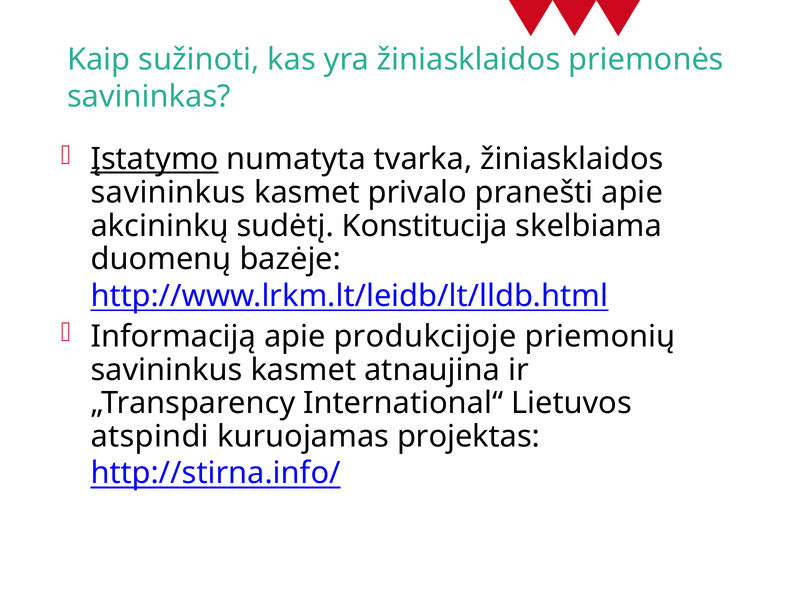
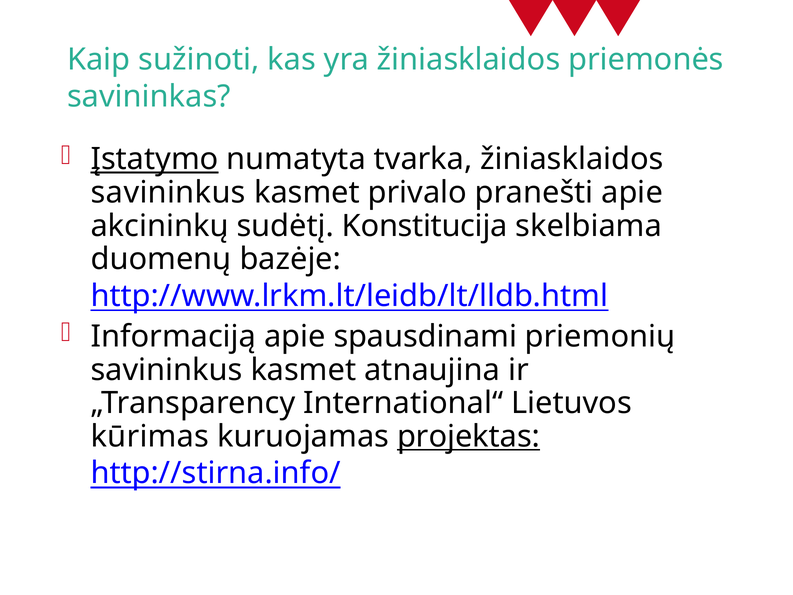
produkcijoje: produkcijoje -> spausdinami
atspindi: atspindi -> kūrimas
projektas underline: none -> present
